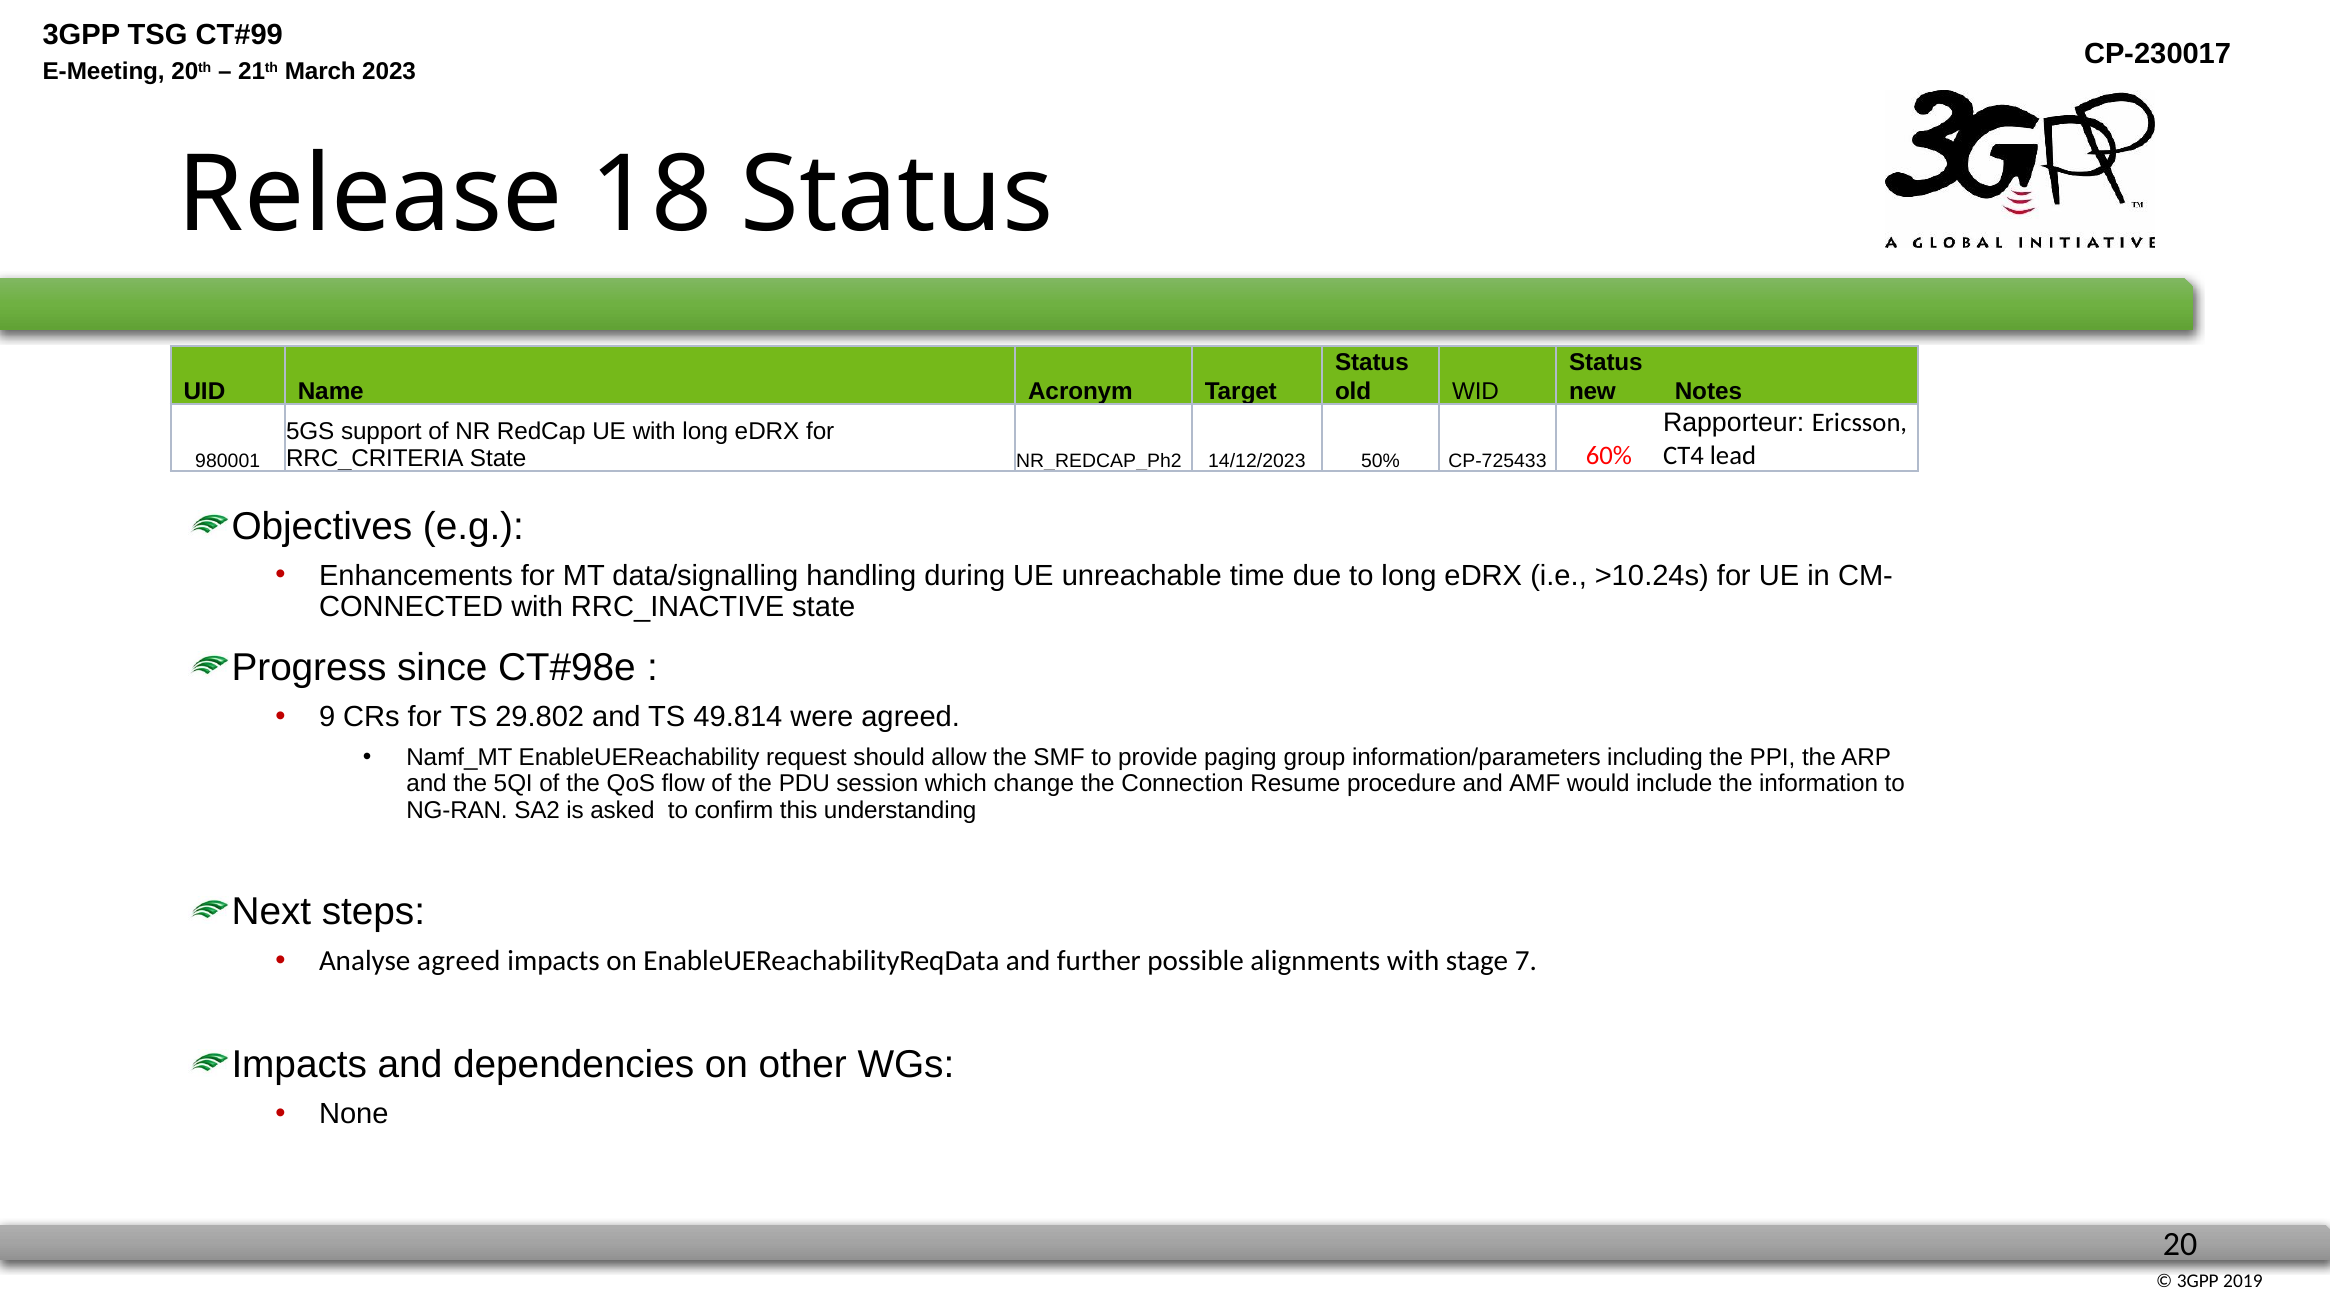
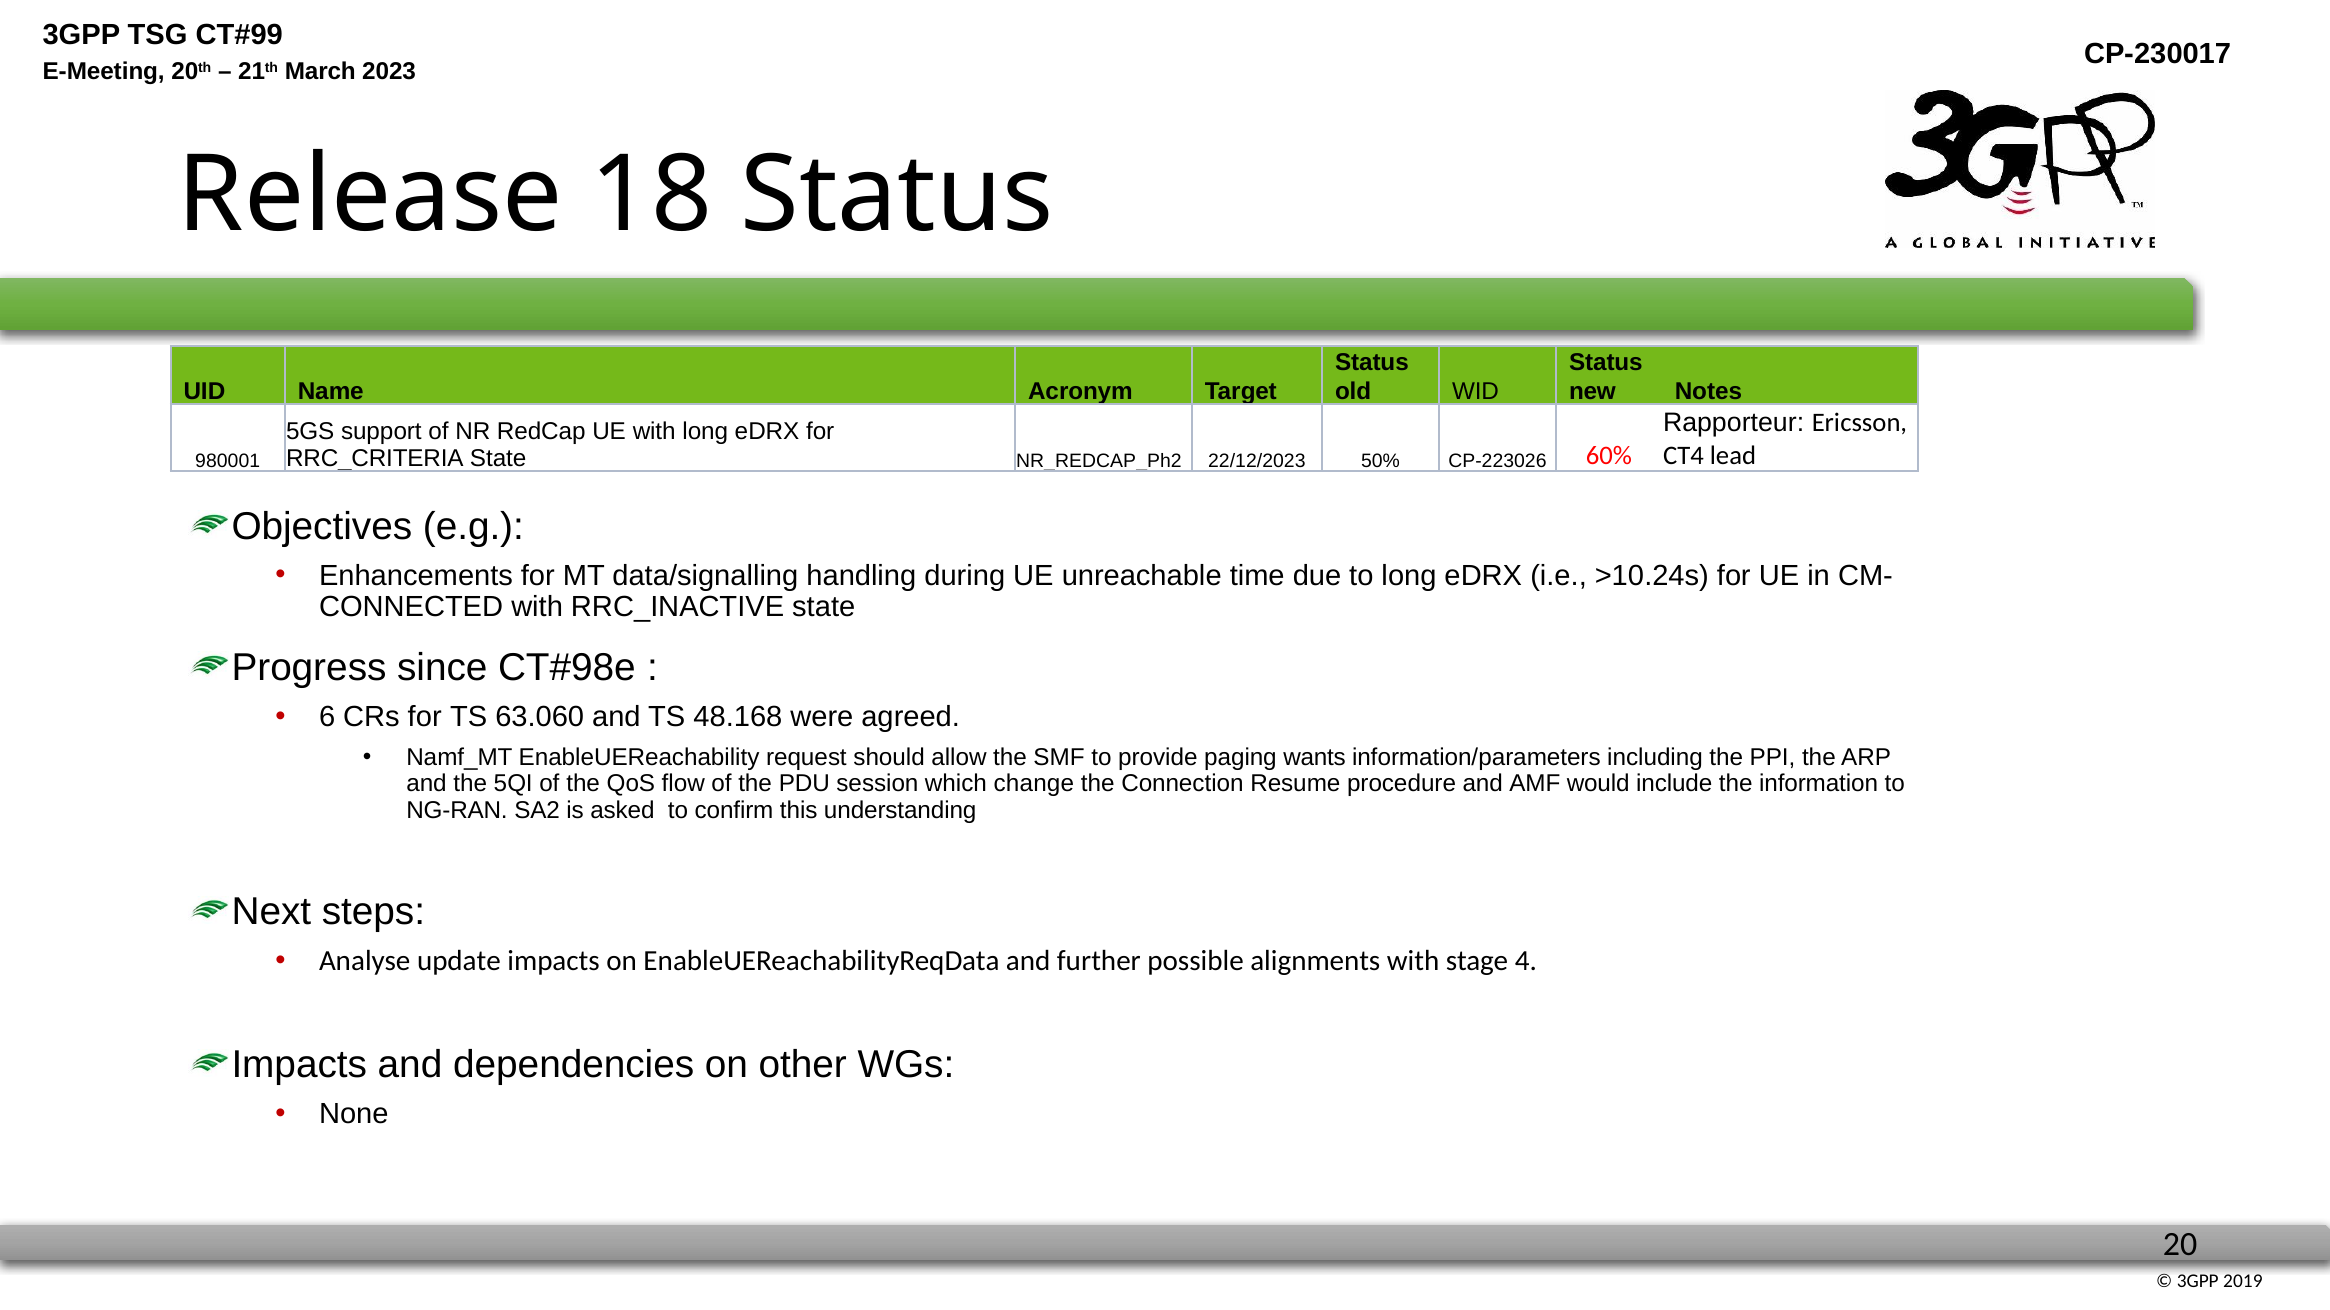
14/12/2023: 14/12/2023 -> 22/12/2023
CP-725433: CP-725433 -> CP-223026
9: 9 -> 6
29.802: 29.802 -> 63.060
49.814: 49.814 -> 48.168
group: group -> wants
Analyse agreed: agreed -> update
7: 7 -> 4
